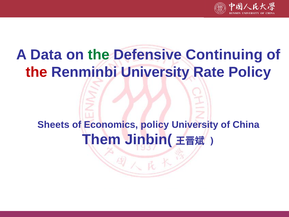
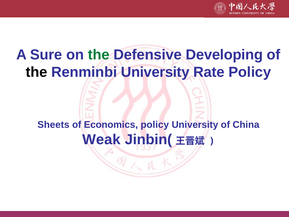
Data: Data -> Sure
Continuing: Continuing -> Developing
the at (36, 72) colour: red -> black
Them: Them -> Weak
